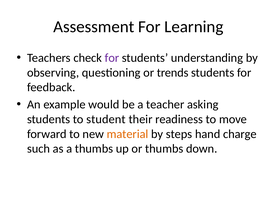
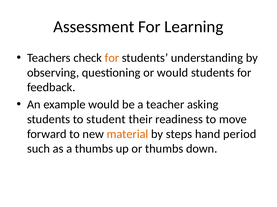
for at (112, 58) colour: purple -> orange
or trends: trends -> would
charge: charge -> period
